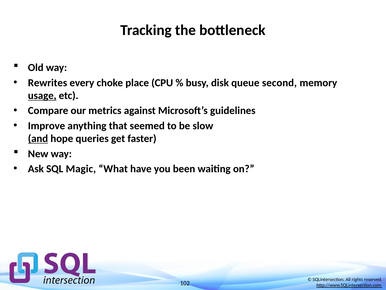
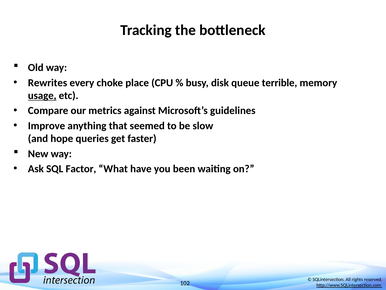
second: second -> terrible
and underline: present -> none
Magic: Magic -> Factor
